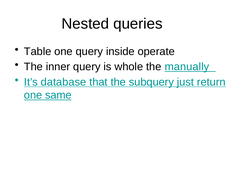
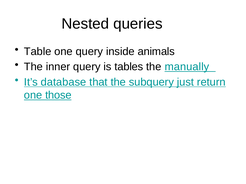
operate: operate -> animals
whole: whole -> tables
same: same -> those
